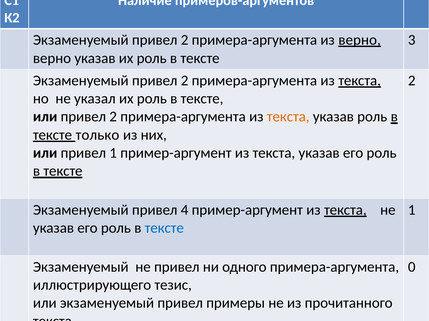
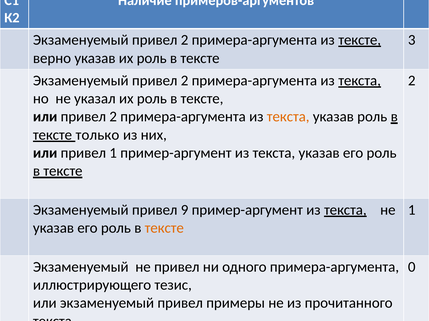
из верно: верно -> тексте
4: 4 -> 9
тексте at (164, 229) colour: blue -> orange
